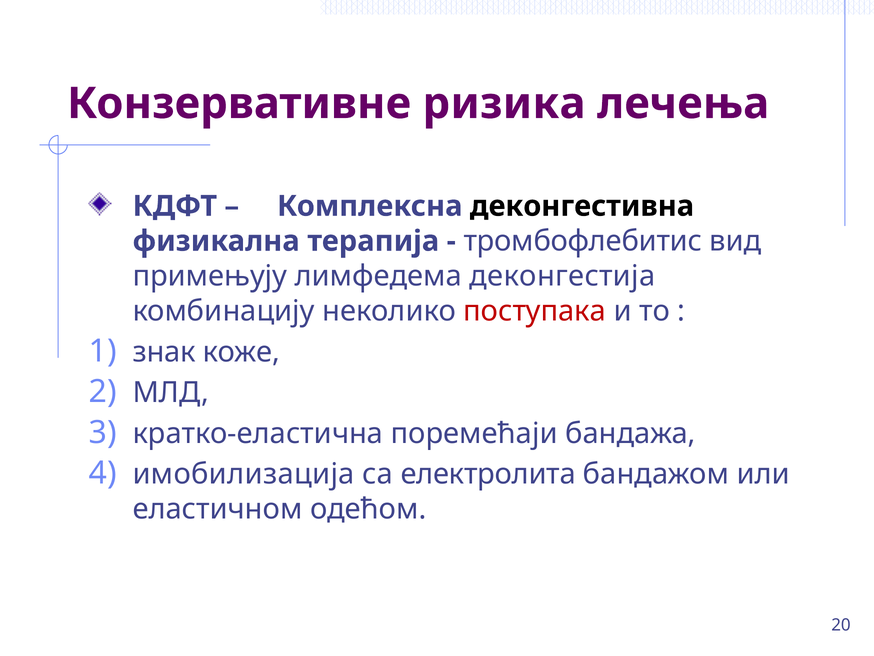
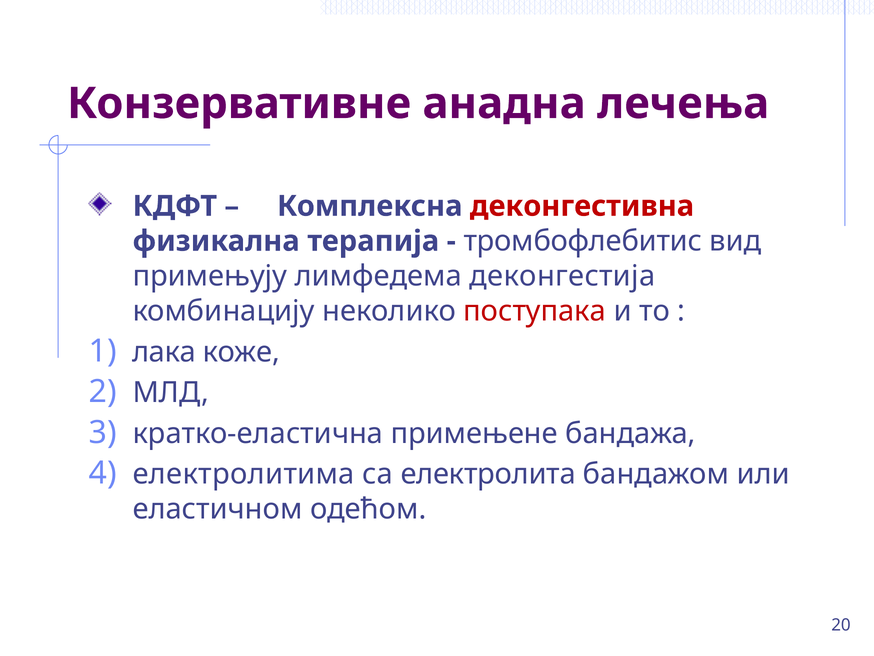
ризика: ризика -> анадна
деконгестивна colour: black -> red
знак: знак -> лака
поремећаји: поремећаји -> примењене
имобилизација: имобилизација -> електролитима
